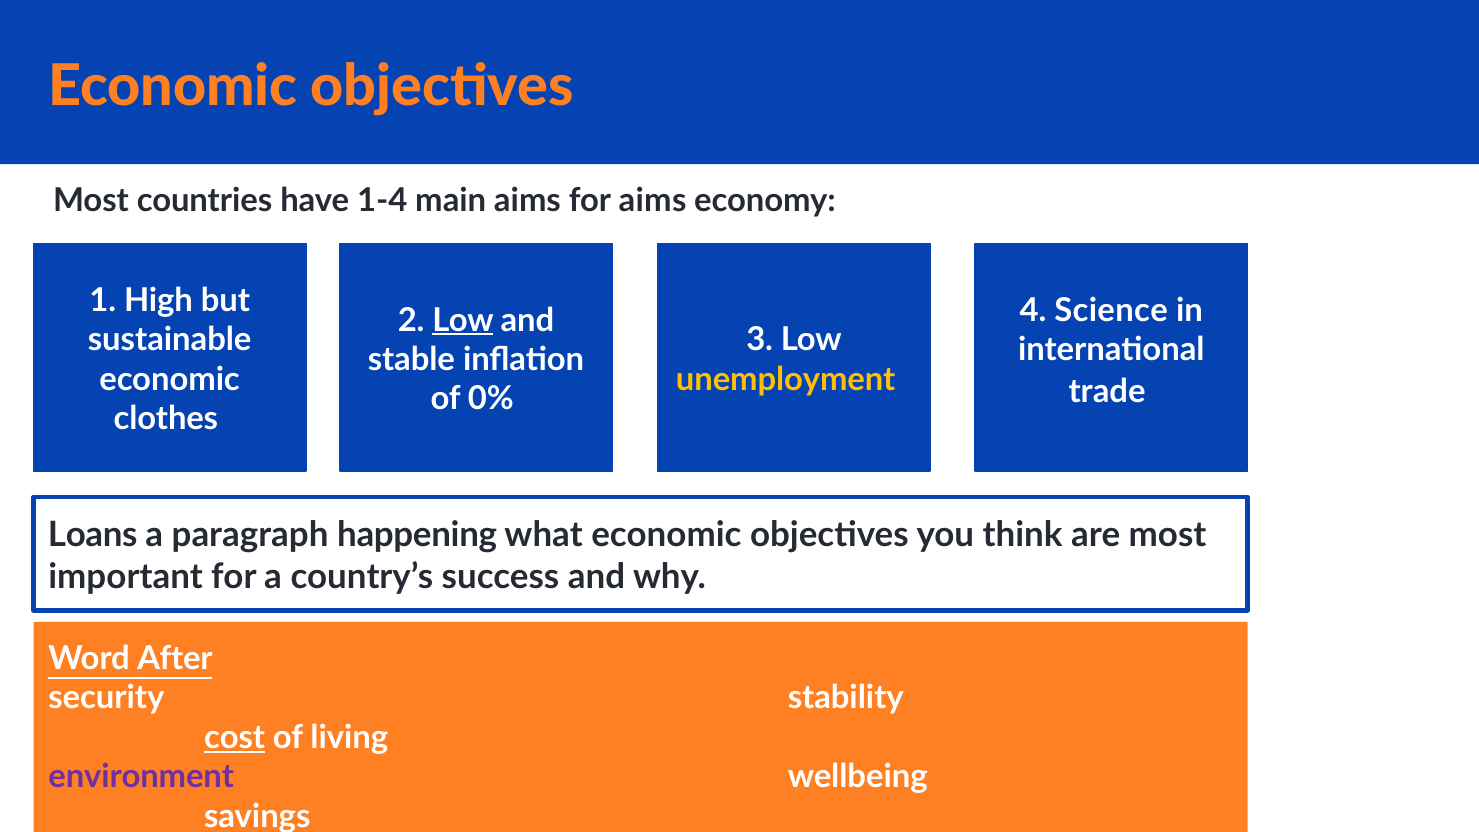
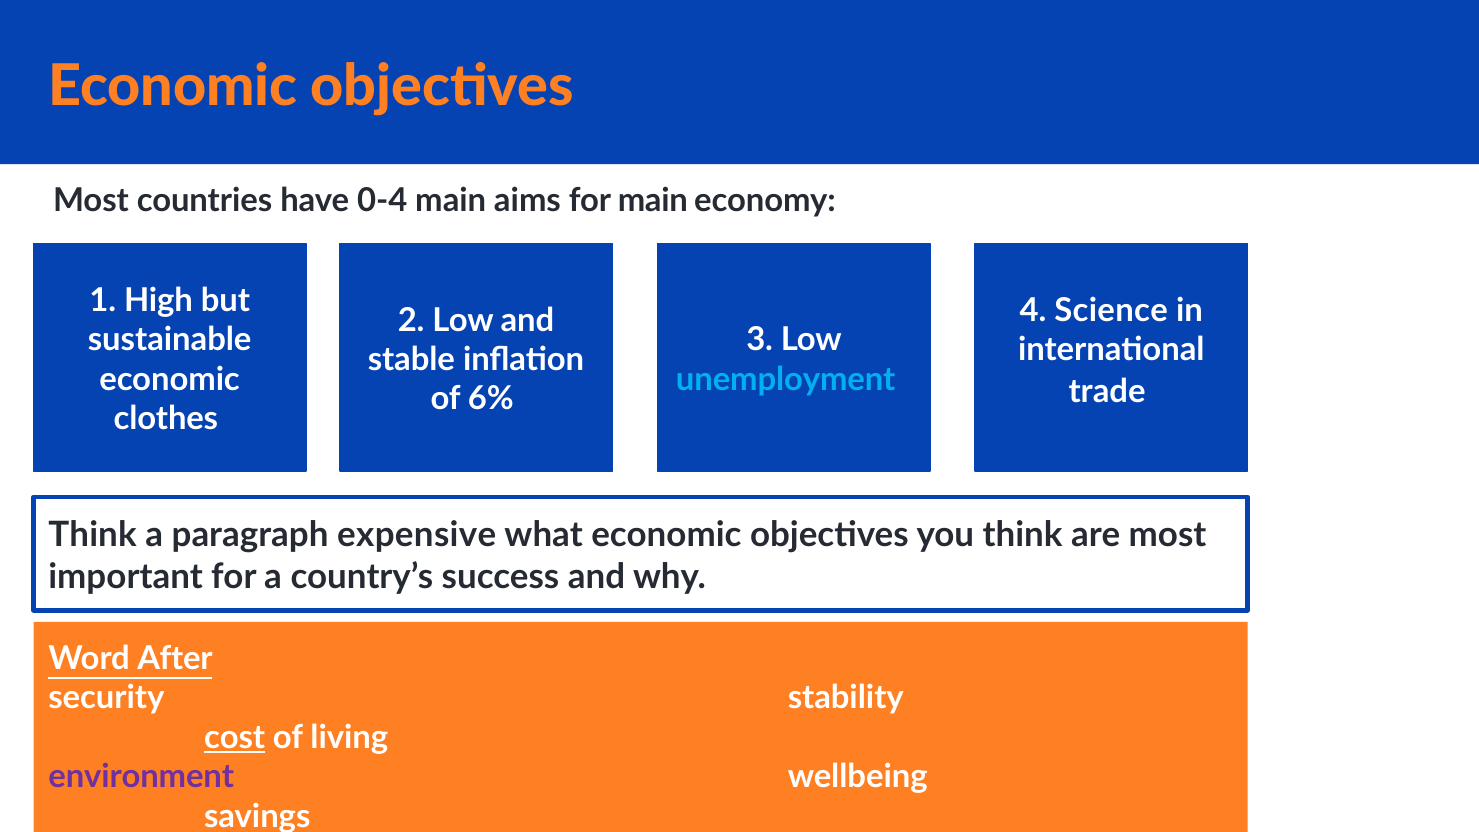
1-4: 1-4 -> 0-4
for aims: aims -> main
Low at (463, 320) underline: present -> none
unemployment colour: yellow -> light blue
0%: 0% -> 6%
Loans at (93, 535): Loans -> Think
happening: happening -> expensive
